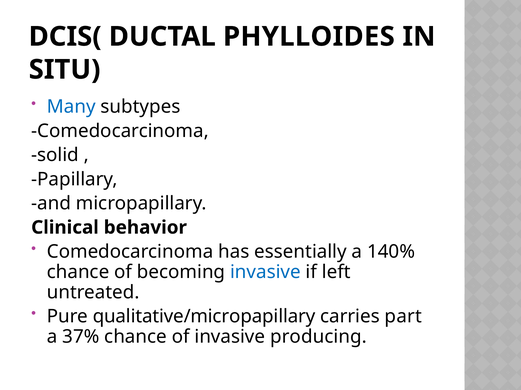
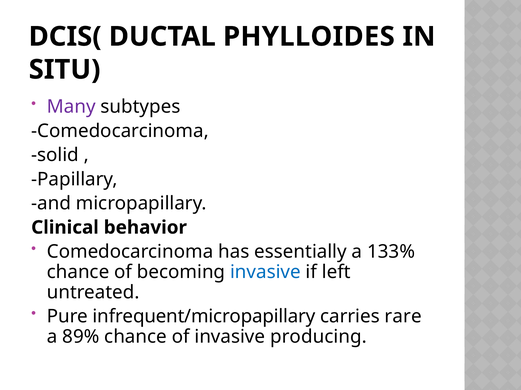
Many colour: blue -> purple
140%: 140% -> 133%
qualitative/micropapillary: qualitative/micropapillary -> infrequent/micropapillary
part: part -> rare
37%: 37% -> 89%
